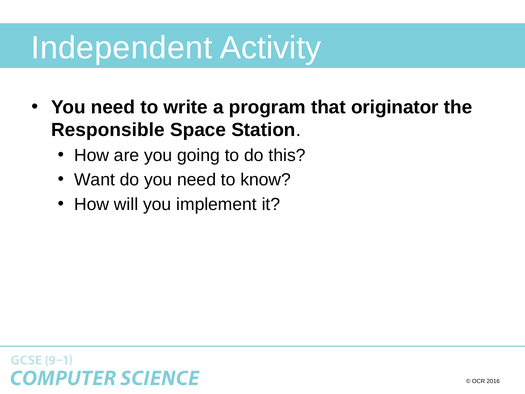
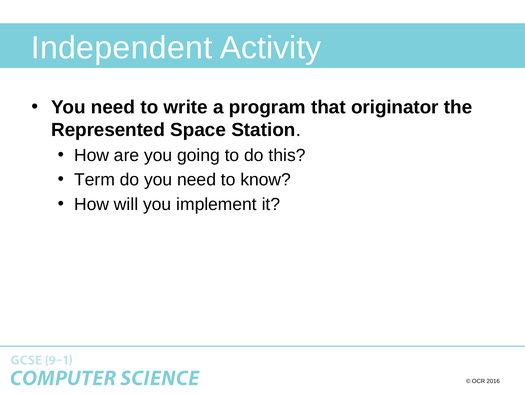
Responsible: Responsible -> Represented
Want: Want -> Term
